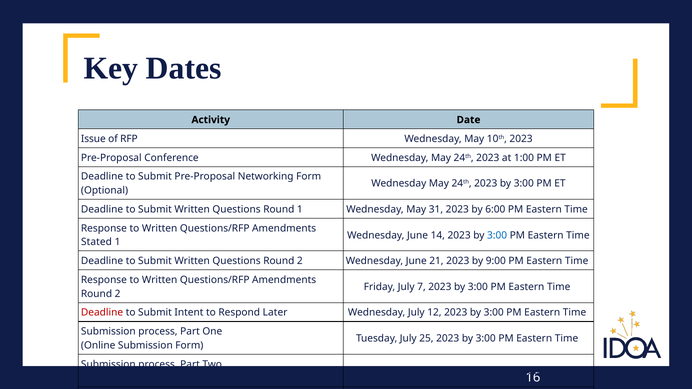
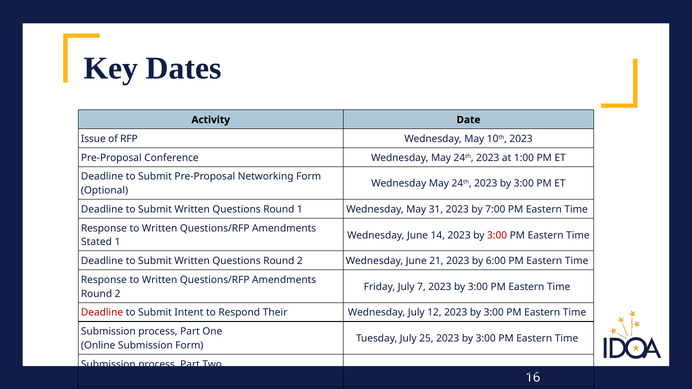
6:00: 6:00 -> 7:00
3:00 at (497, 235) colour: blue -> red
9:00: 9:00 -> 6:00
Later: Later -> Their
